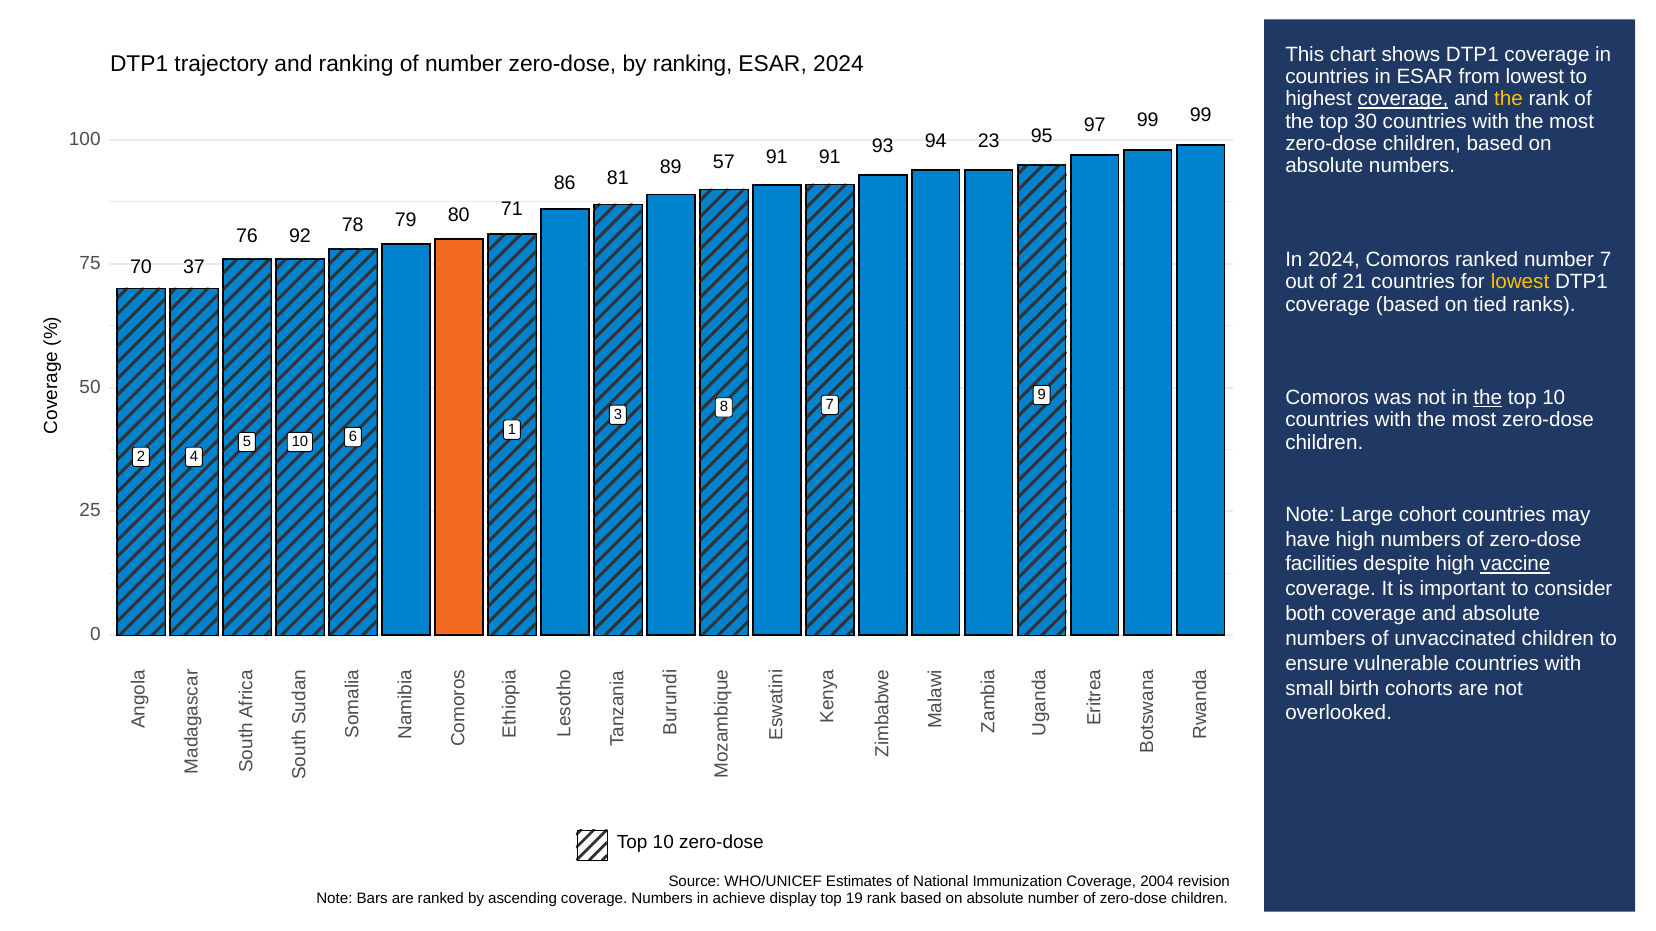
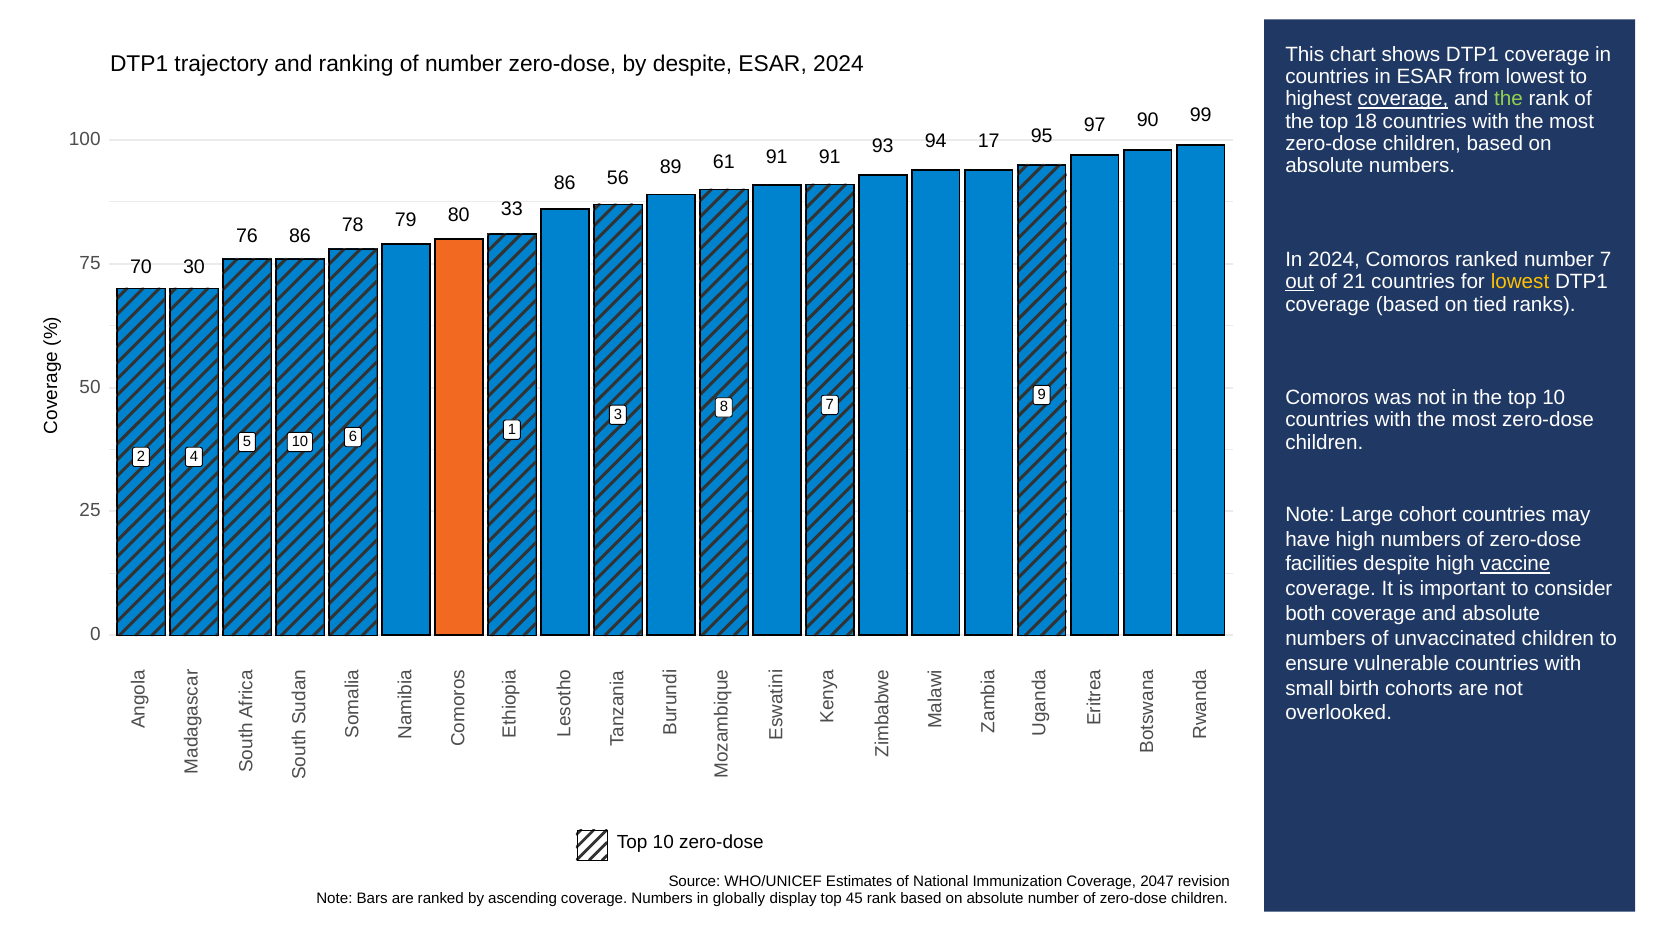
by ranking: ranking -> despite
the at (1509, 99) colour: yellow -> light green
30: 30 -> 18
97 99: 99 -> 90
23: 23 -> 17
57: 57 -> 61
81: 81 -> 56
71: 71 -> 33
76 92: 92 -> 86
37: 37 -> 30
out underline: none -> present
the at (1488, 398) underline: present -> none
2004: 2004 -> 2047
achieve: achieve -> globally
19: 19 -> 45
